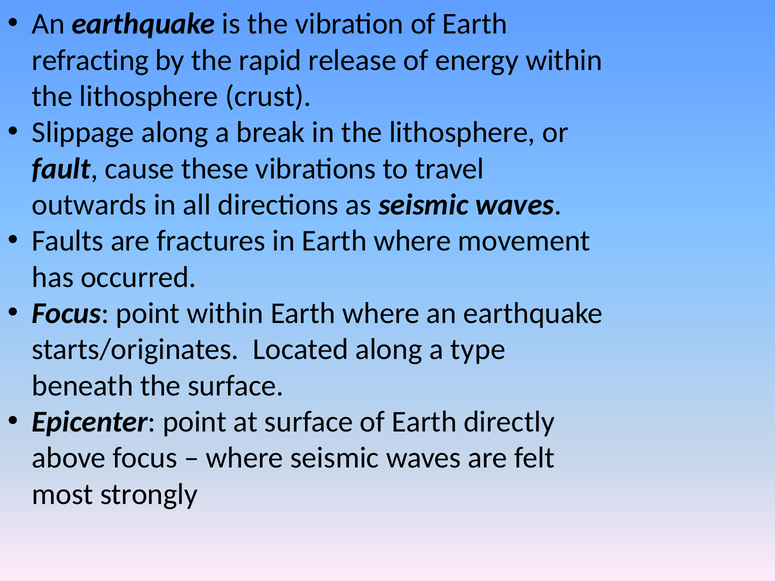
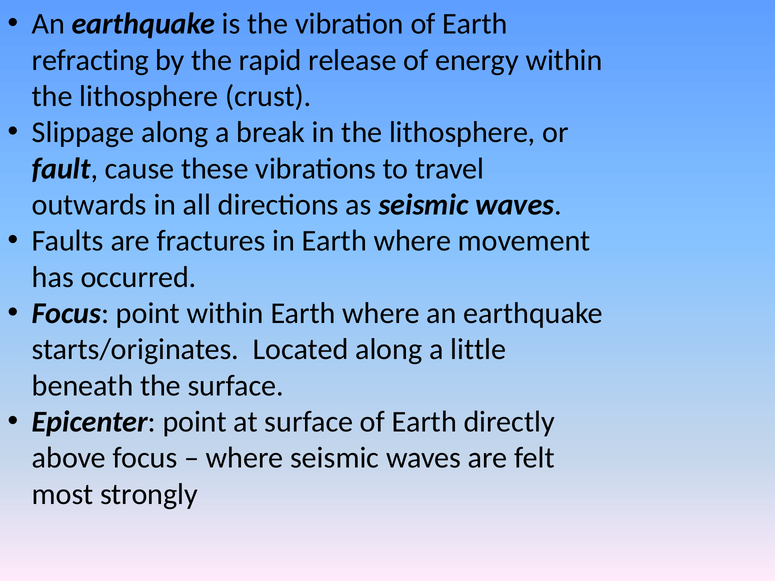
type: type -> little
